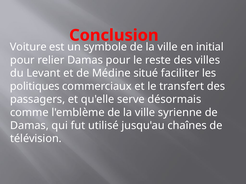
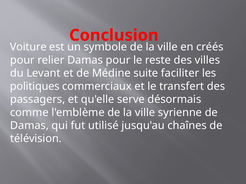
initial: initial -> créés
situé: situé -> suite
